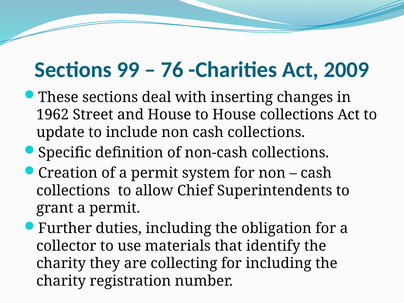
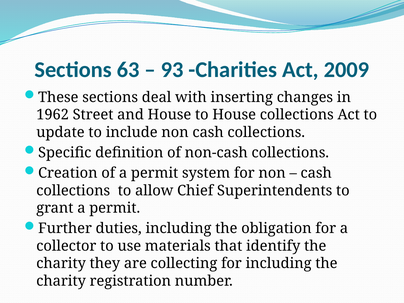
99: 99 -> 63
76: 76 -> 93
